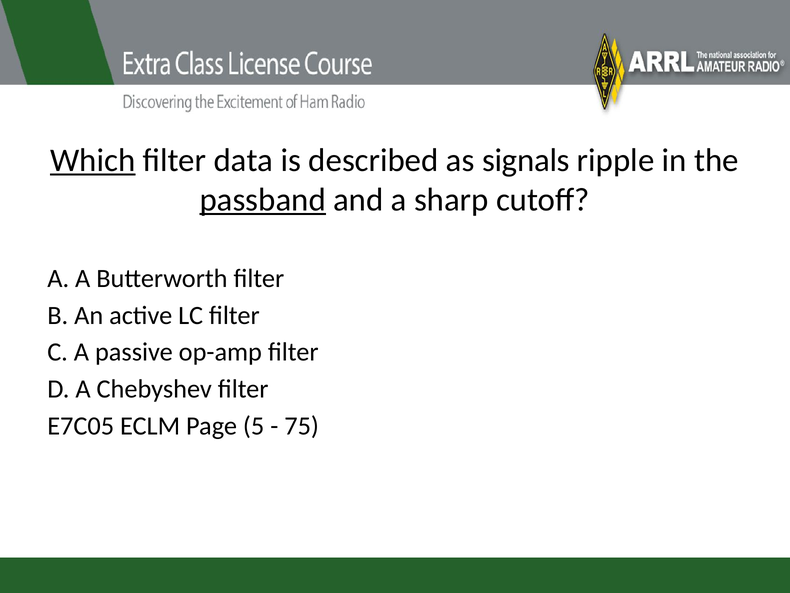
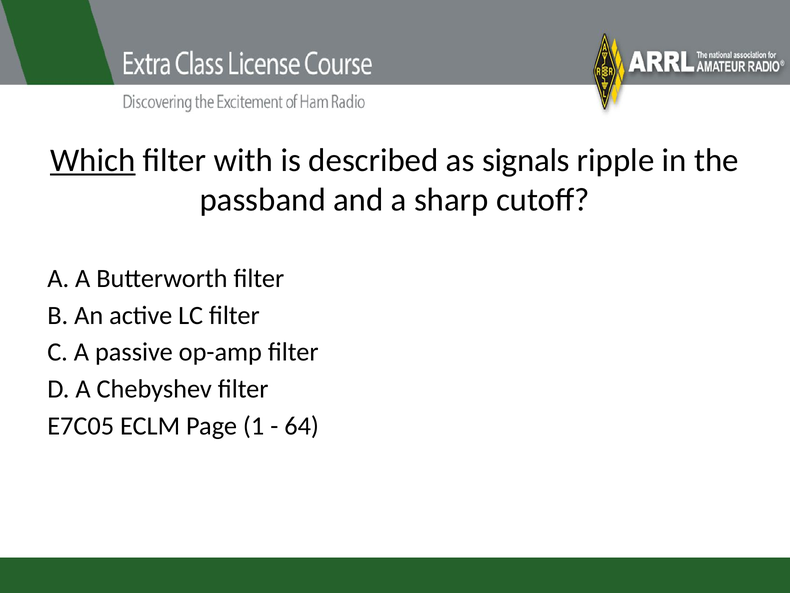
data: data -> with
passband underline: present -> none
5: 5 -> 1
75: 75 -> 64
